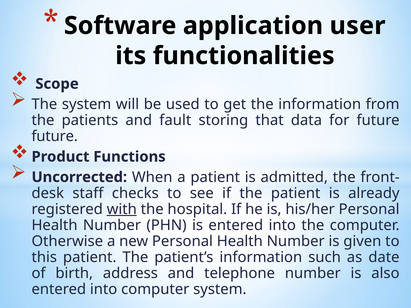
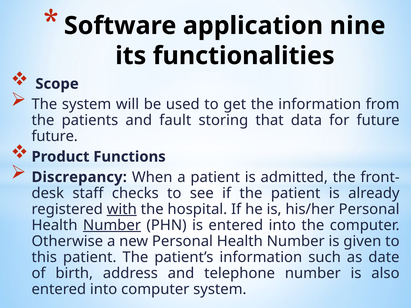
user: user -> nine
Uncorrected: Uncorrected -> Discrepancy
Number at (112, 225) underline: none -> present
